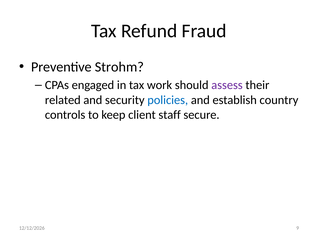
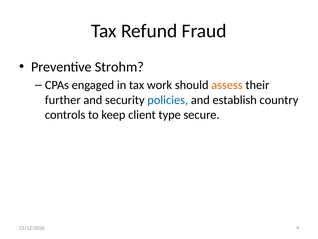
assess colour: purple -> orange
related: related -> further
staff: staff -> type
